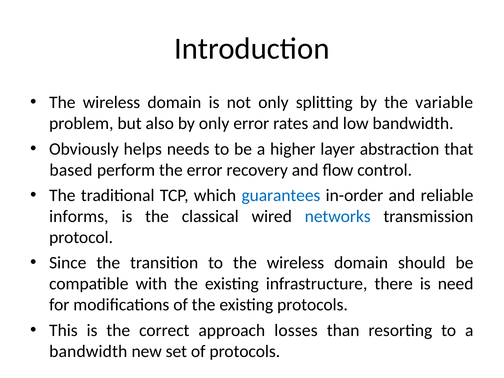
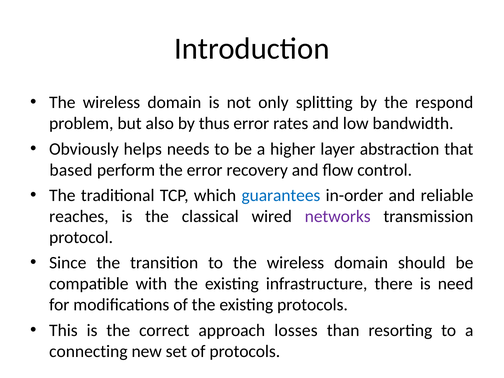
variable: variable -> respond
by only: only -> thus
informs: informs -> reaches
networks colour: blue -> purple
bandwidth at (88, 351): bandwidth -> connecting
